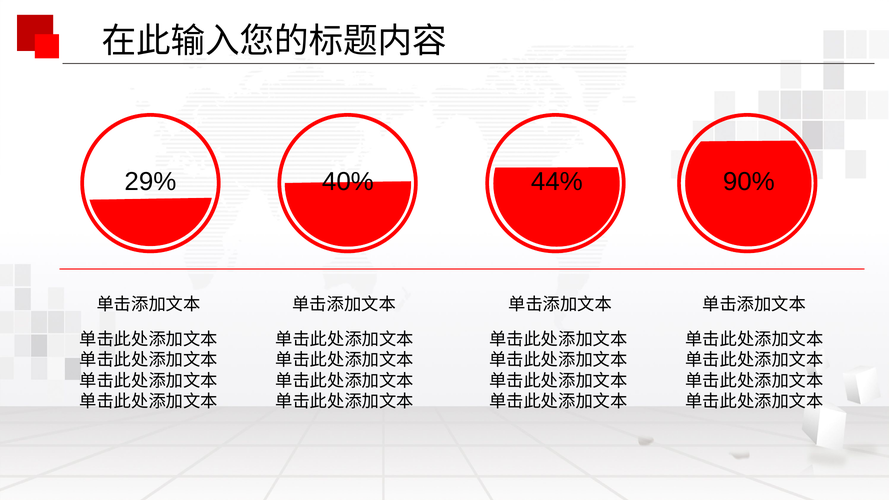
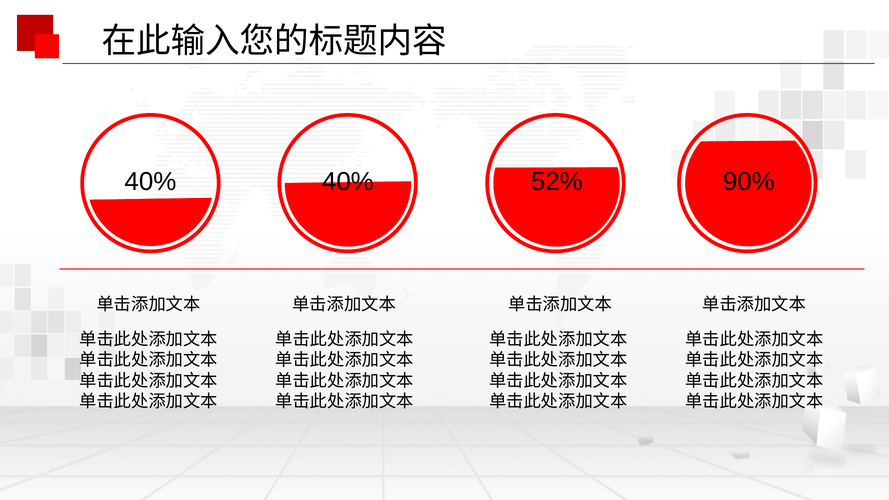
29% at (150, 182): 29% -> 40%
44%: 44% -> 52%
